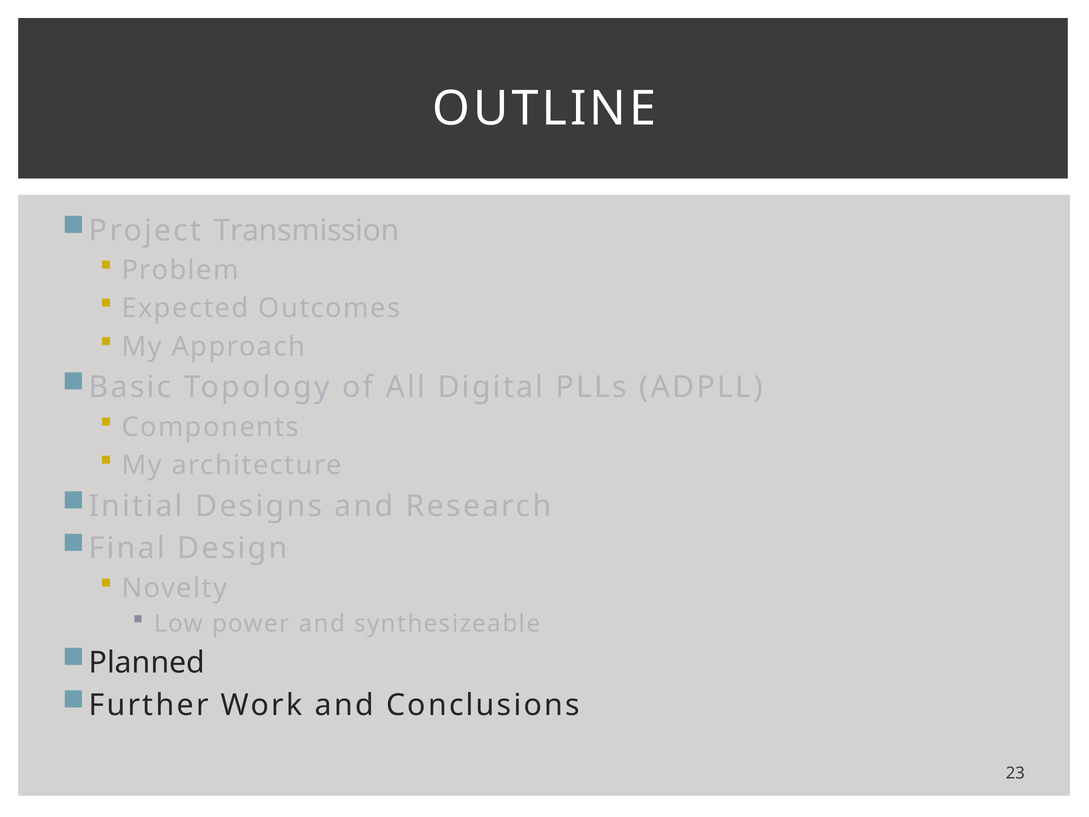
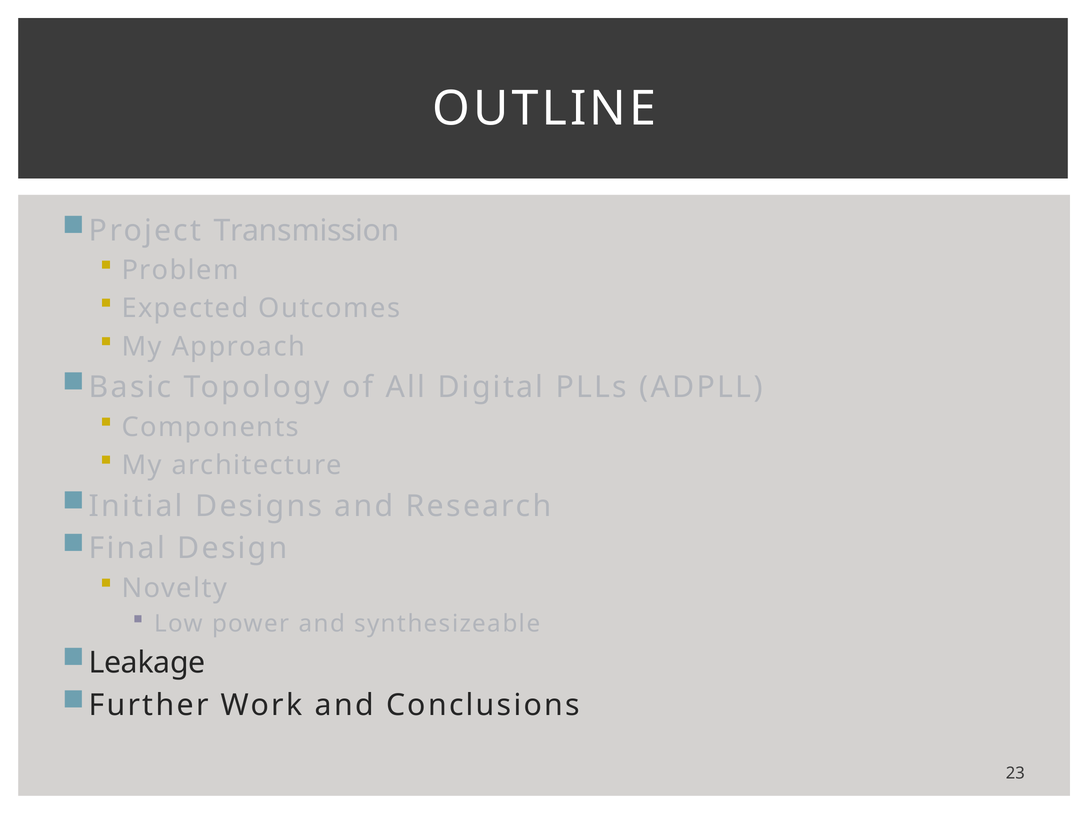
Planned: Planned -> Leakage
